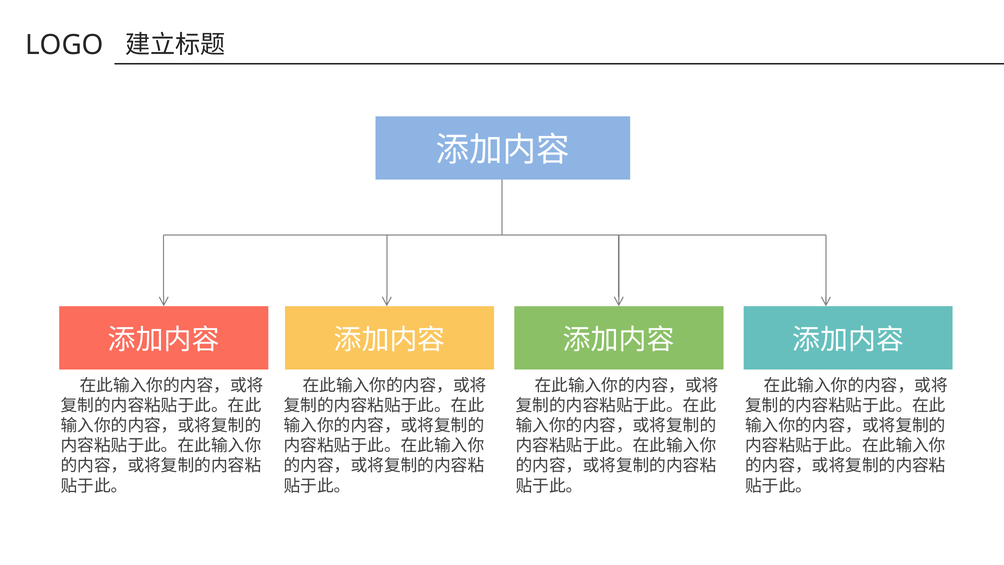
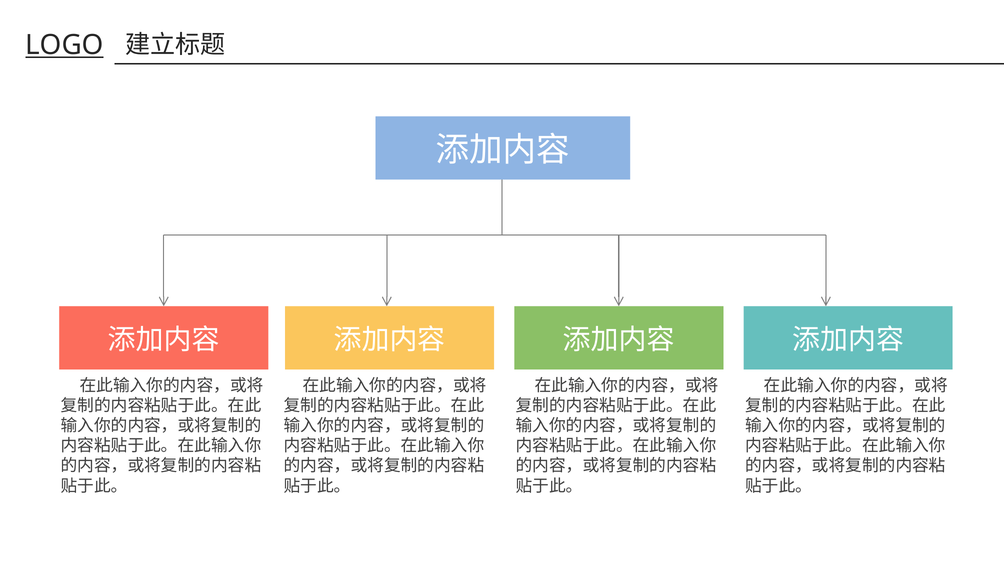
LOGO underline: none -> present
